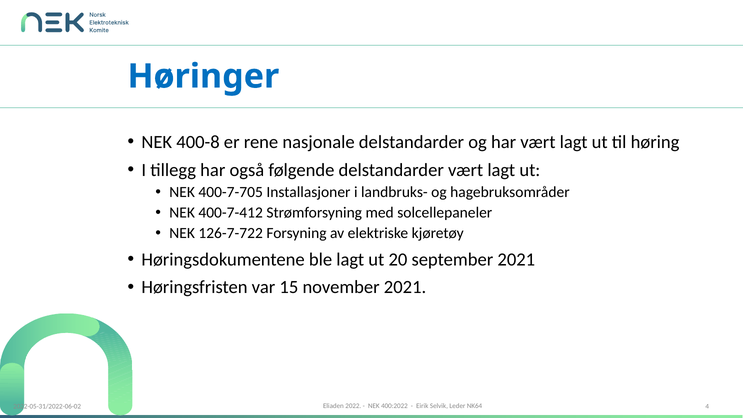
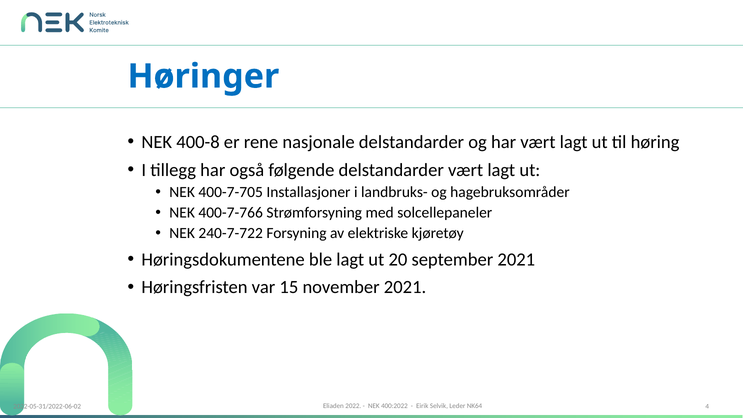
400-7-412: 400-7-412 -> 400-7-766
126-7-722: 126-7-722 -> 240-7-722
